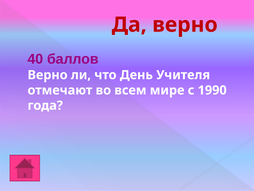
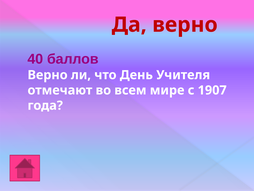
1990: 1990 -> 1907
